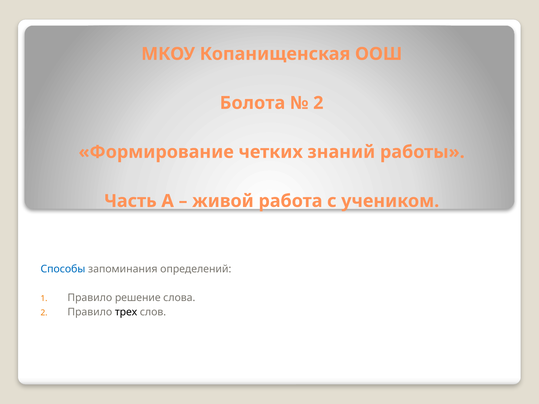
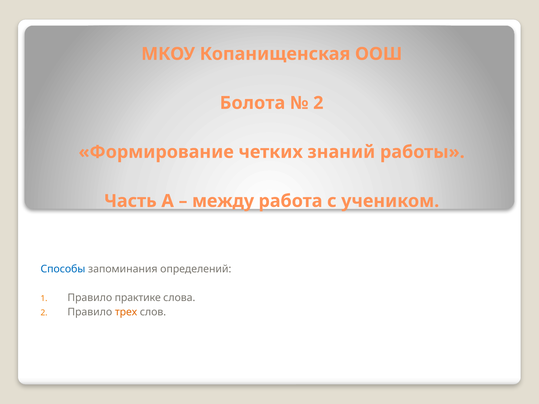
живой: живой -> между
решение: решение -> практике
трех colour: black -> orange
